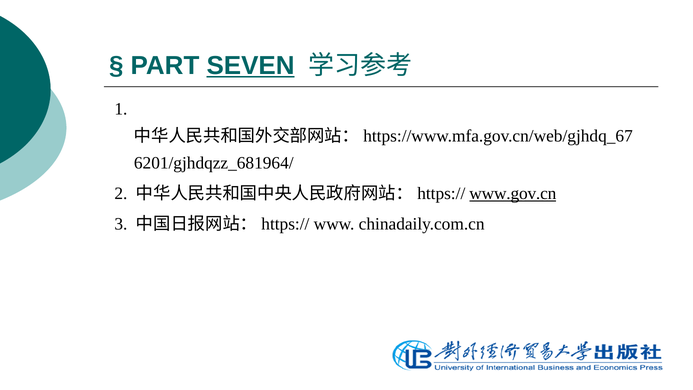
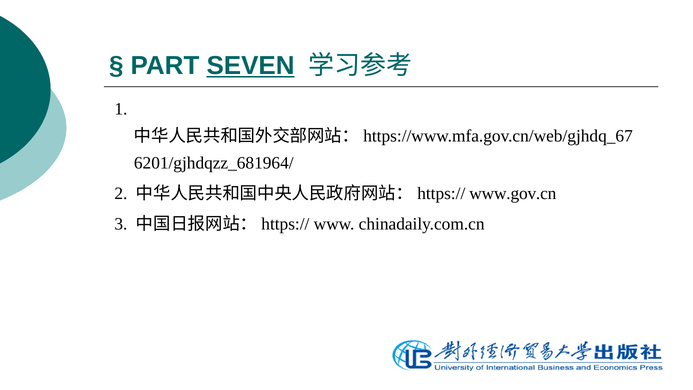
www.gov.cn underline: present -> none
